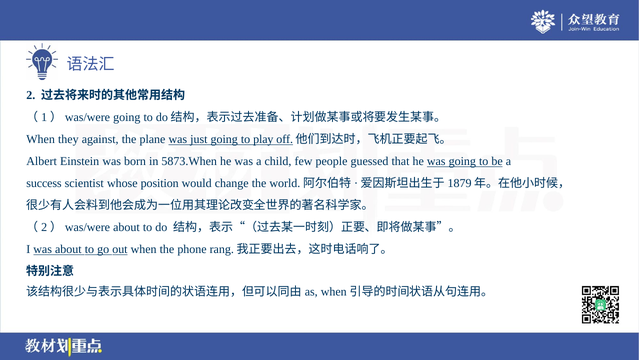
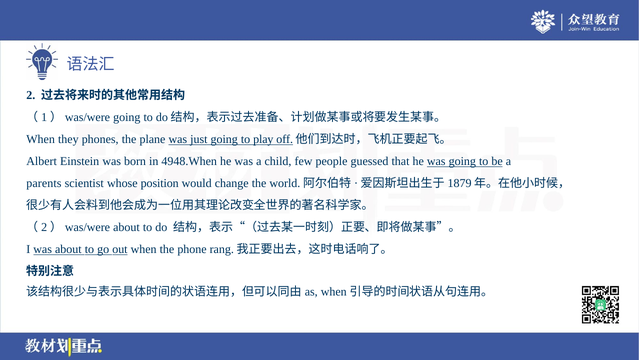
against: against -> phones
5873.When: 5873.When -> 4948.When
success: success -> parents
